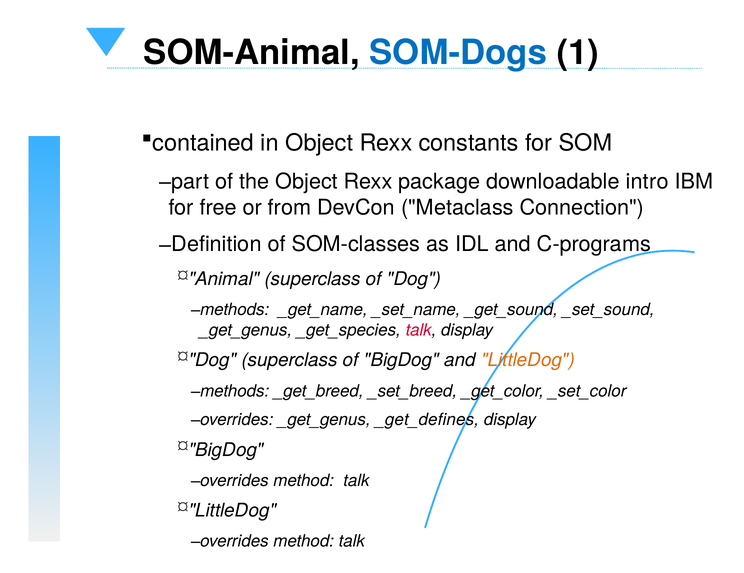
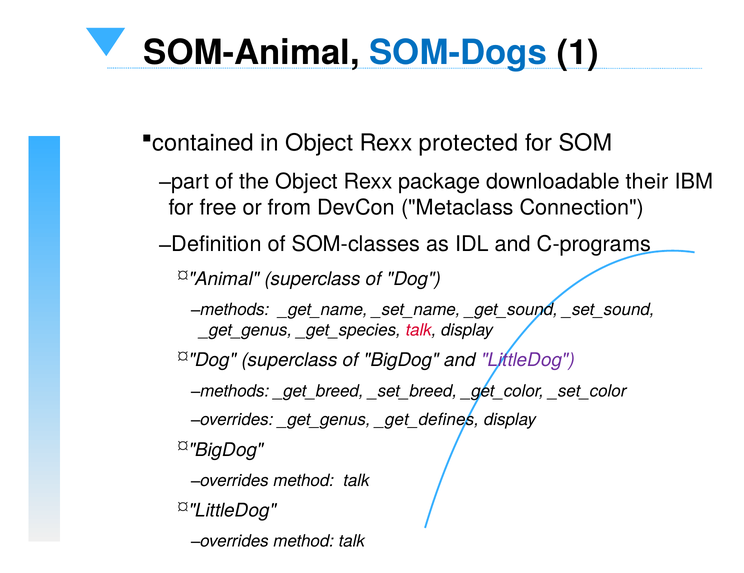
constants: constants -> protected
intro: intro -> their
LittleDog at (528, 360) colour: orange -> purple
